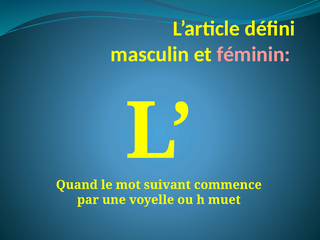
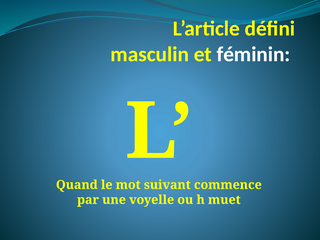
féminin colour: pink -> white
